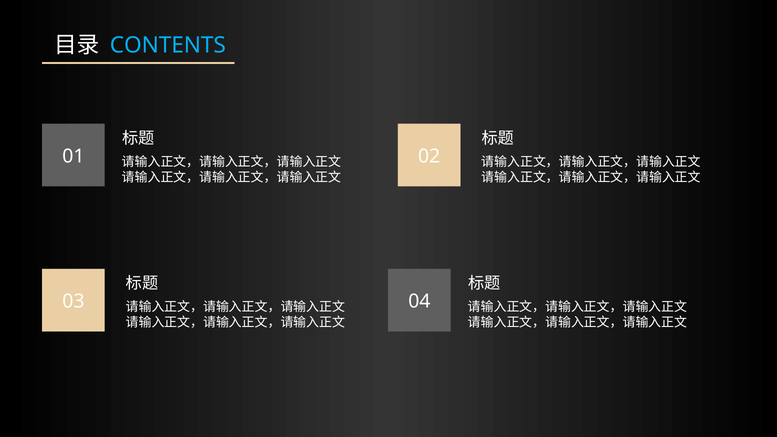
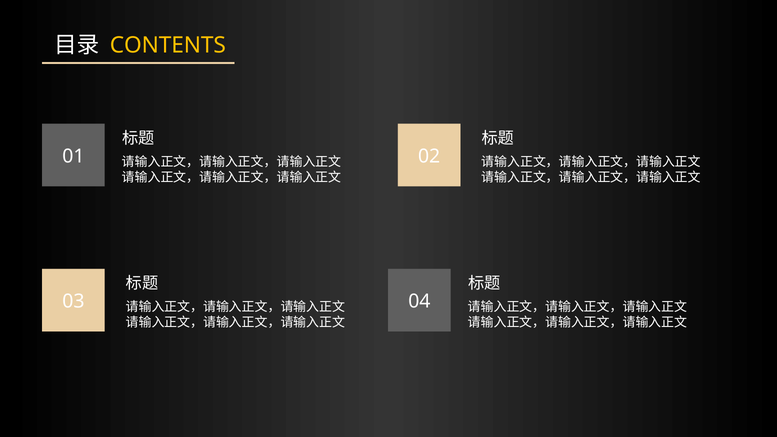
CONTENTS colour: light blue -> yellow
